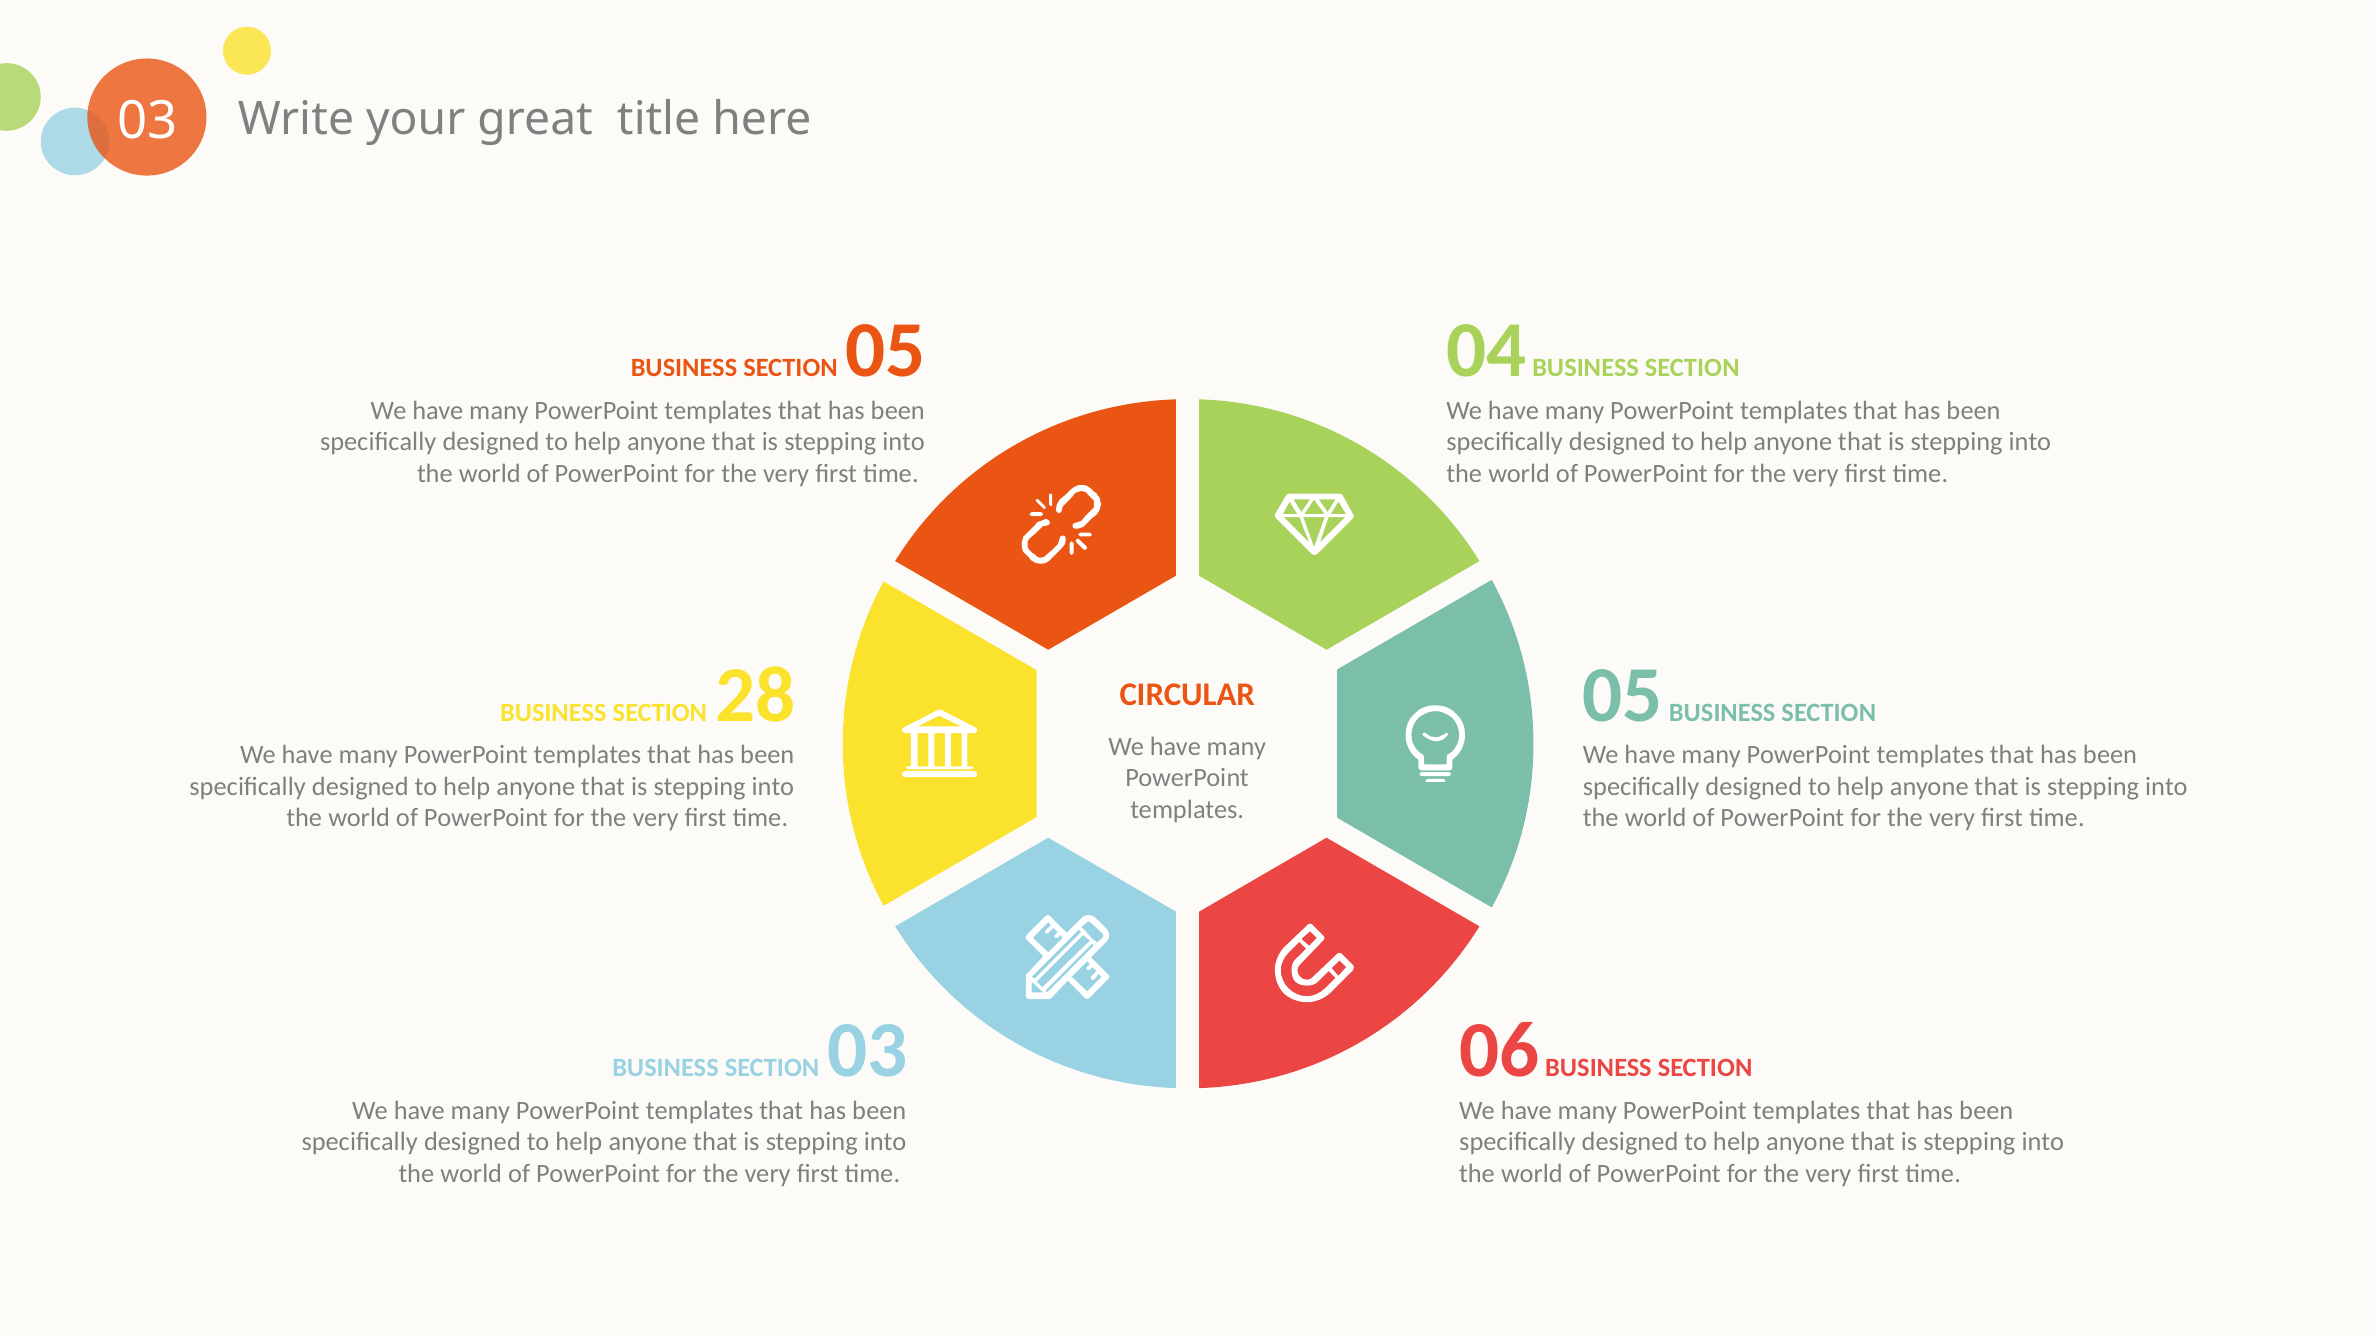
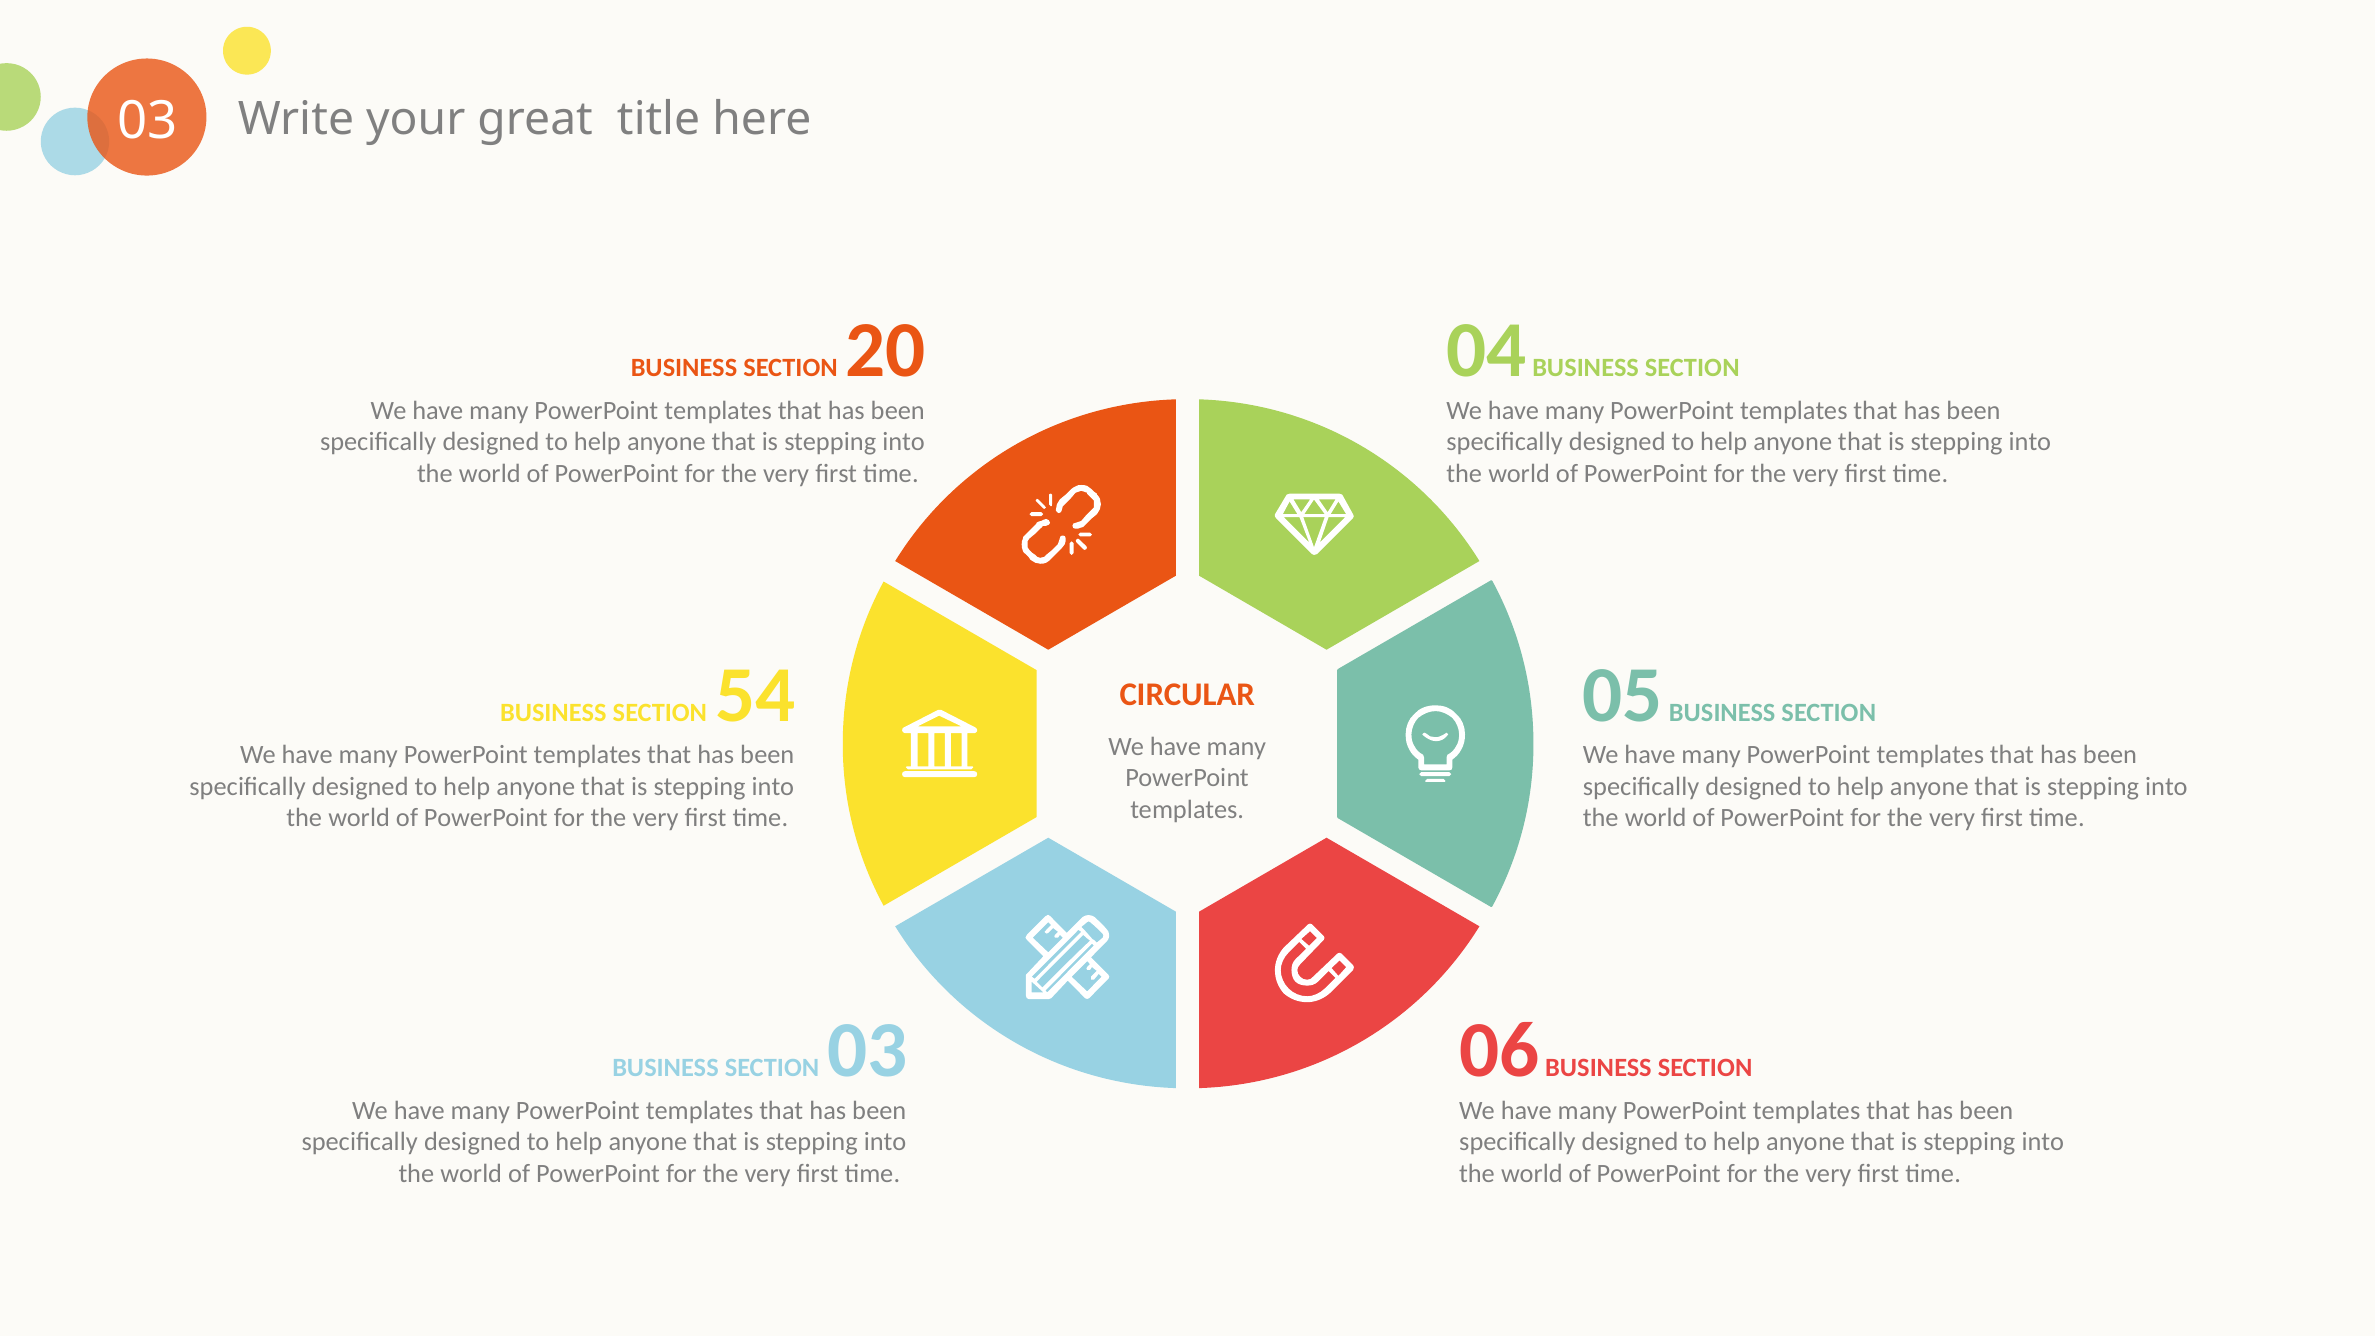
SECTION 05: 05 -> 20
28: 28 -> 54
